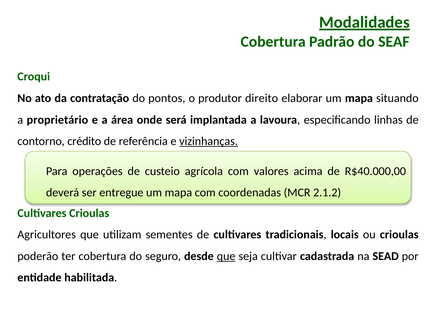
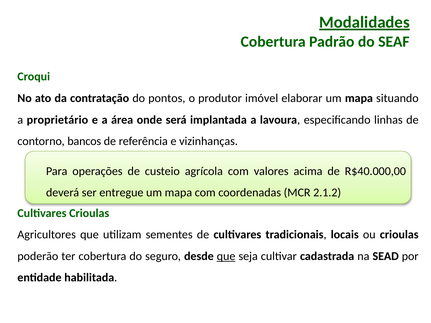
direito: direito -> imóvel
crédito: crédito -> bancos
vizinhanças underline: present -> none
